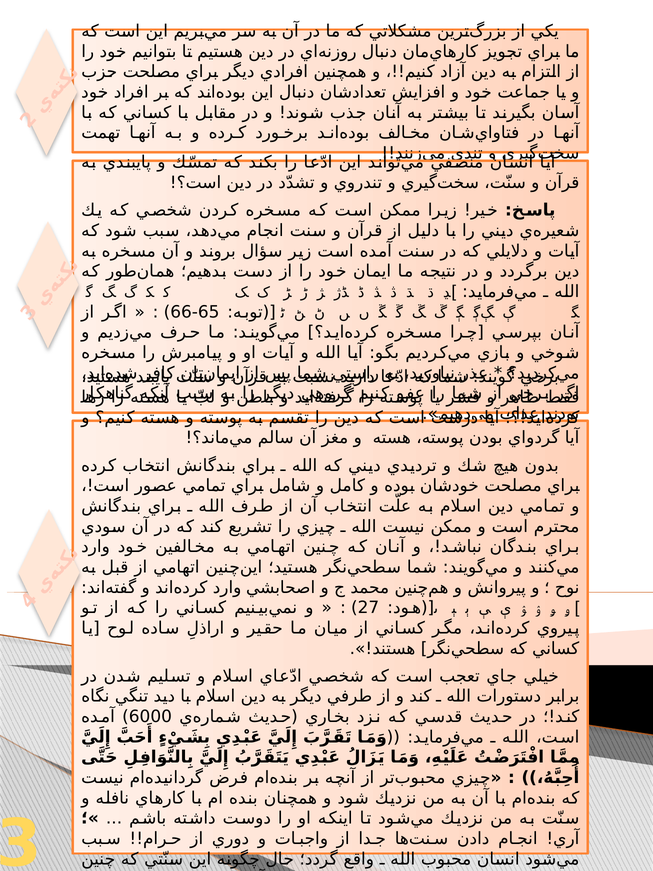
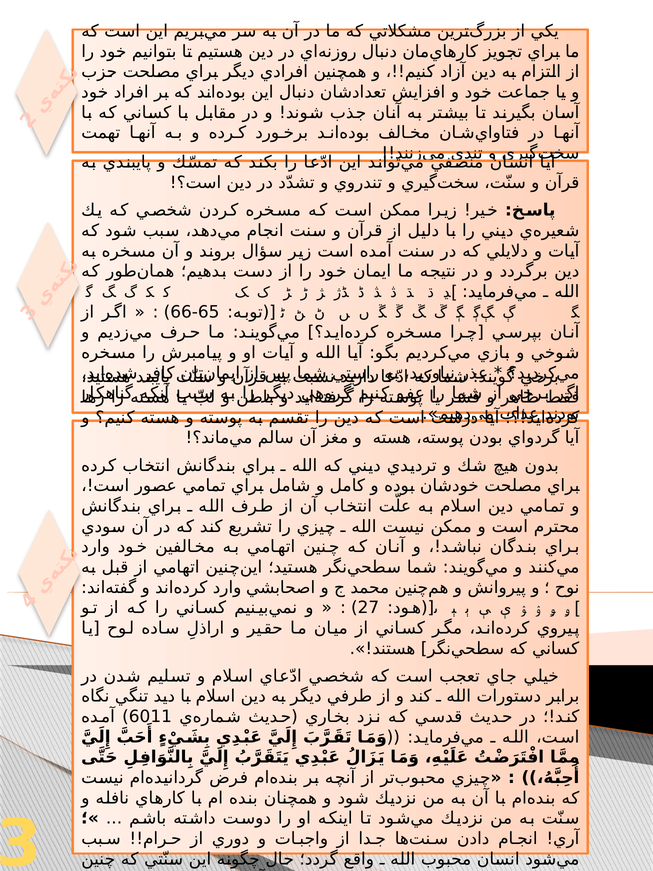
6000: 6000 -> 6011
